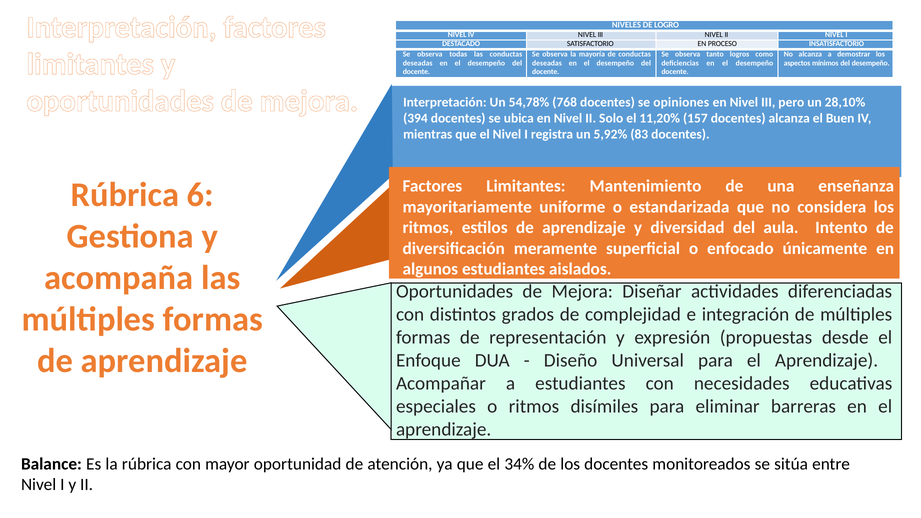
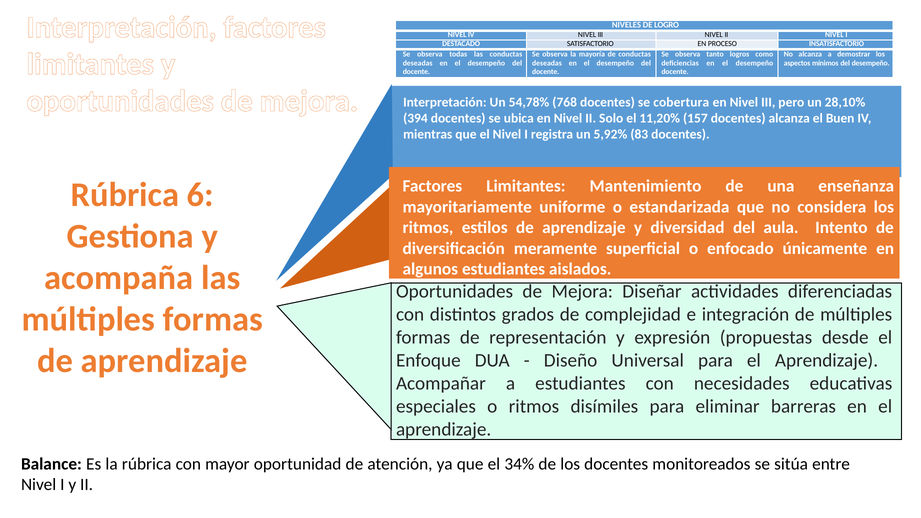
opiniones: opiniones -> cobertura
